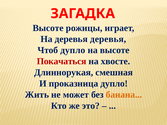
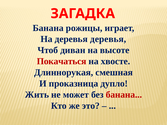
Высоте at (48, 28): Высоте -> Банана
Чтоб дупло: дупло -> диван
банана at (124, 95) colour: orange -> red
